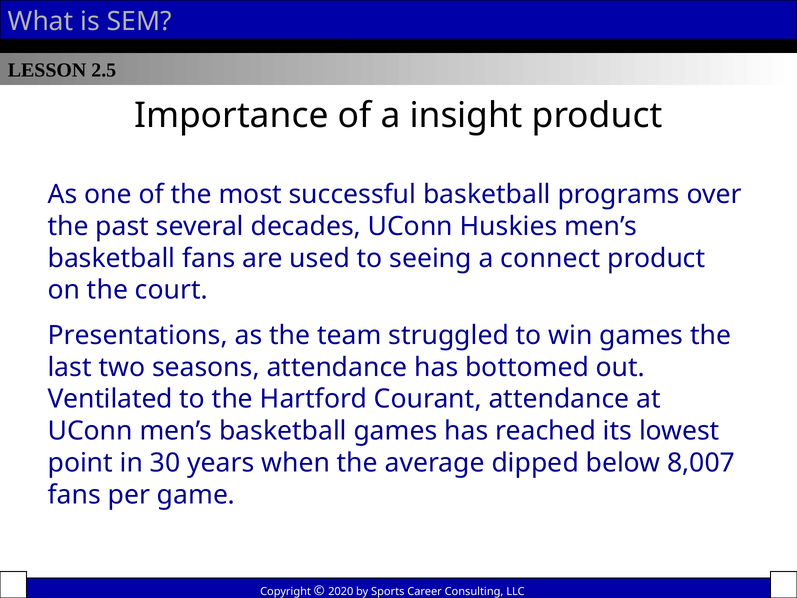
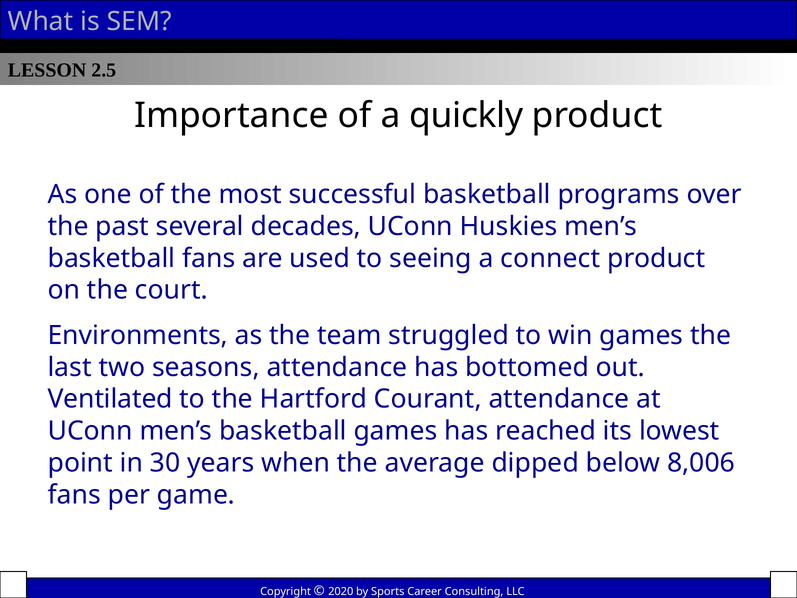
insight: insight -> quickly
Presentations: Presentations -> Environments
8,007: 8,007 -> 8,006
